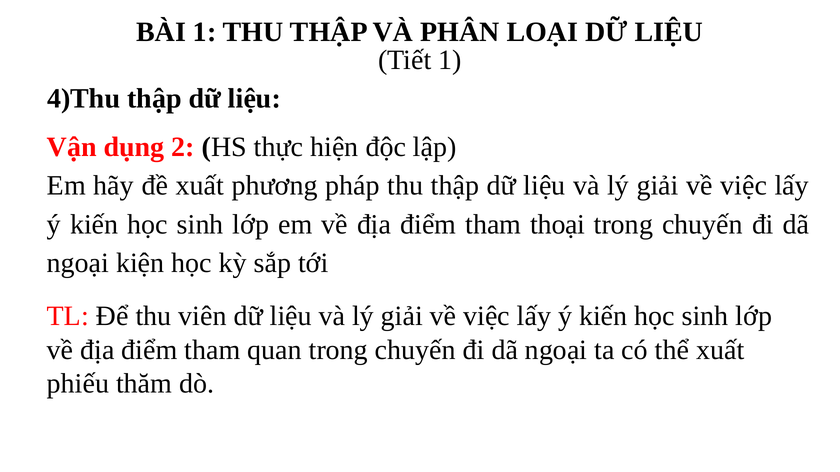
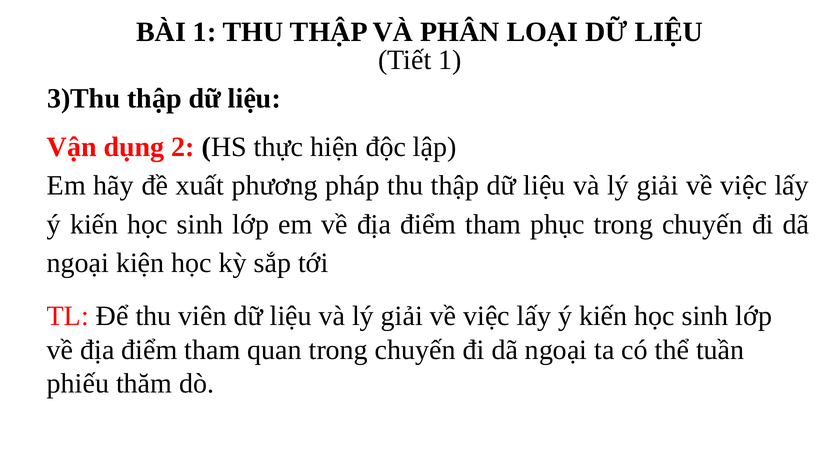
4)Thu: 4)Thu -> 3)Thu
thoại: thoại -> phục
thể xuất: xuất -> tuần
